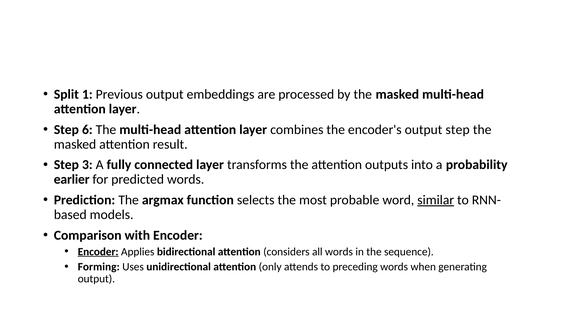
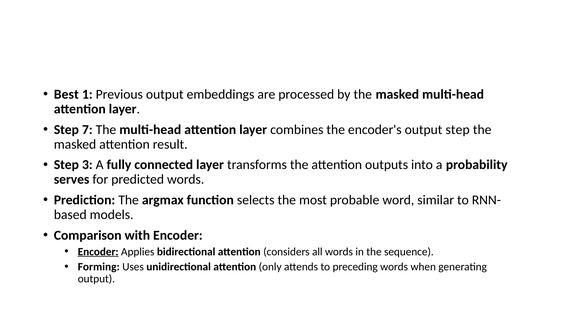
Split: Split -> Best
6: 6 -> 7
earlier: earlier -> serves
similar underline: present -> none
